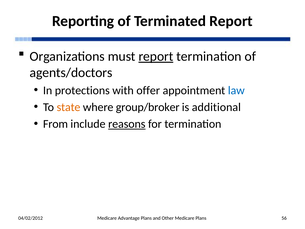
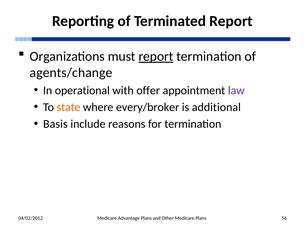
agents/doctors: agents/doctors -> agents/change
protections: protections -> operational
law colour: blue -> purple
group/broker: group/broker -> every/broker
From: From -> Basis
reasons underline: present -> none
